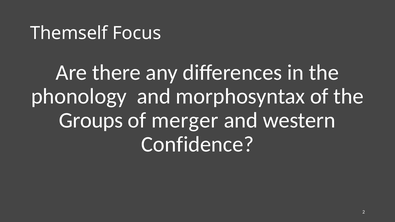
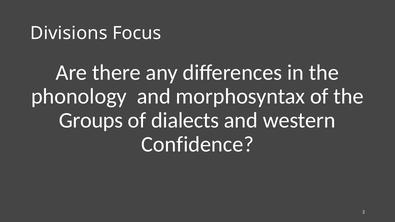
Themself: Themself -> Divisions
merger: merger -> dialects
